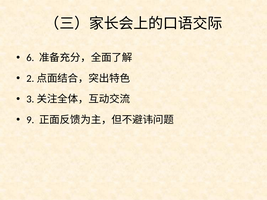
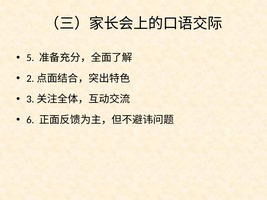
6: 6 -> 5
9: 9 -> 6
